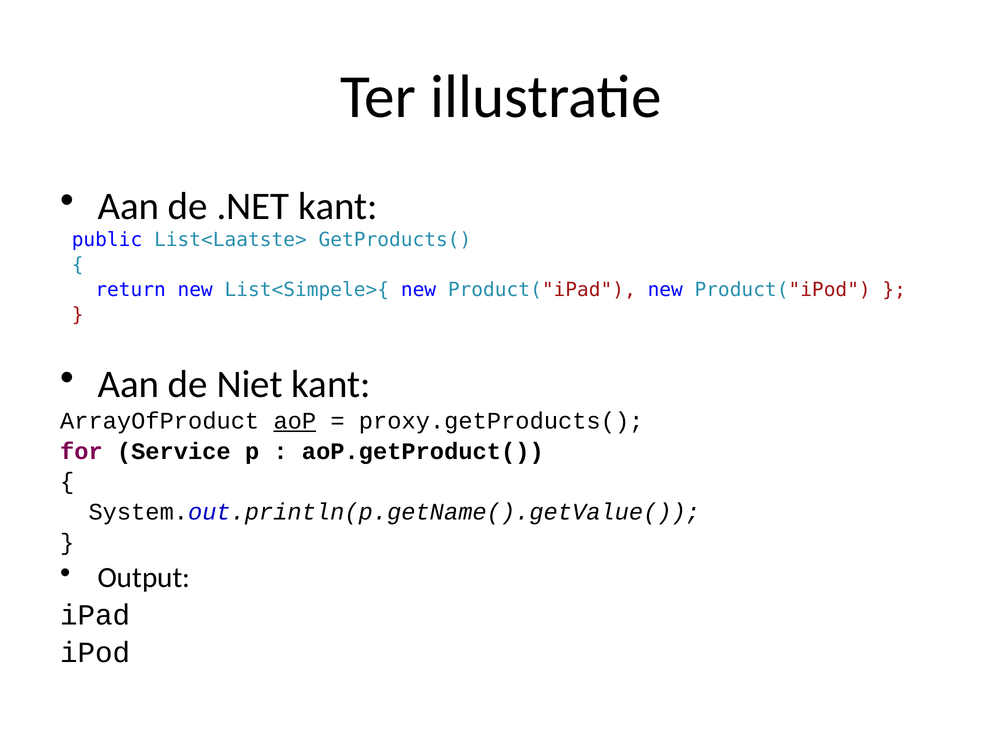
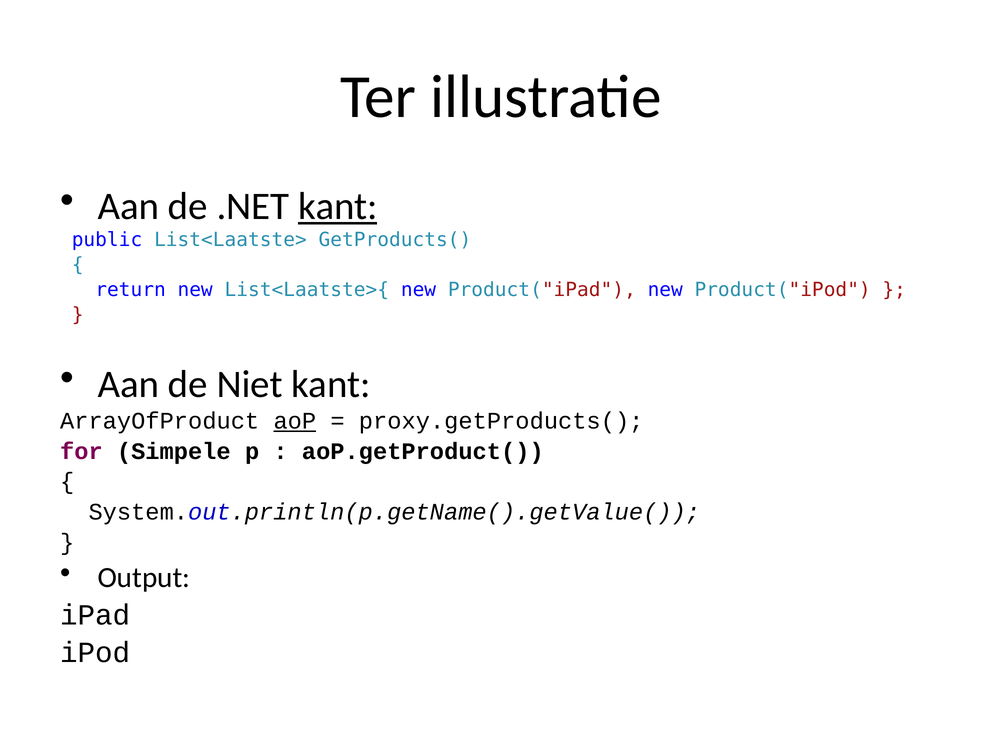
kant at (338, 206) underline: none -> present
List<Simpele>{: List<Simpele>{ -> List<Laatste>{
Service: Service -> Simpele
